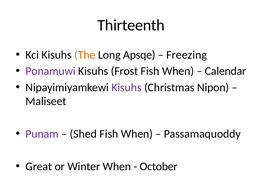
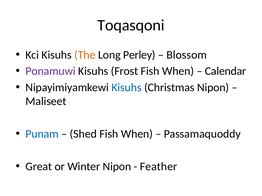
Thirteenth: Thirteenth -> Toqasqoni
Apsqe: Apsqe -> Perley
Freezing: Freezing -> Blossom
Kisuhs at (127, 88) colour: purple -> blue
Punam colour: purple -> blue
Winter When: When -> Nipon
October: October -> Feather
